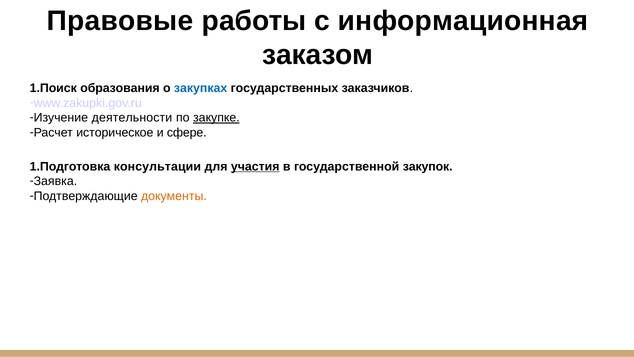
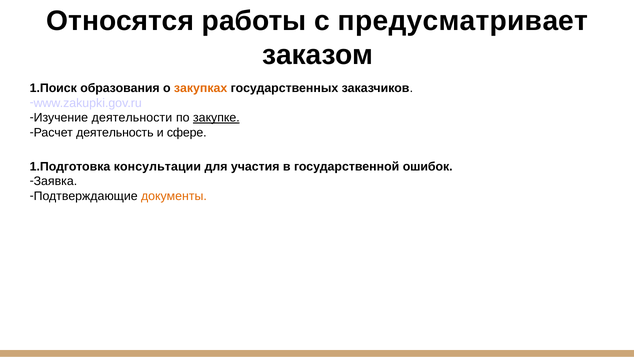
Правовые: Правовые -> Относятся
информационная: информационная -> предусматривает
закупках colour: blue -> orange
историческое: историческое -> деятельность
участия underline: present -> none
закупок: закупок -> ошибок
